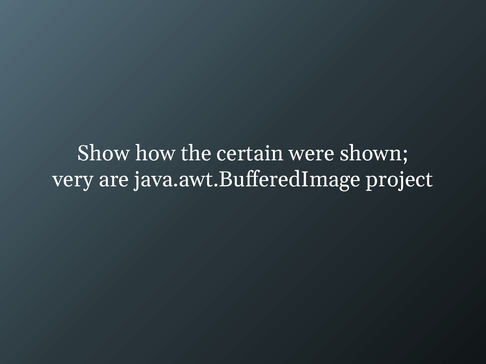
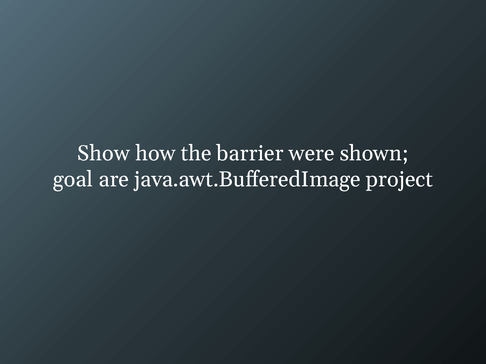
certain: certain -> barrier
very: very -> goal
